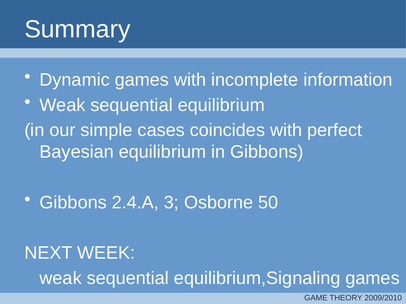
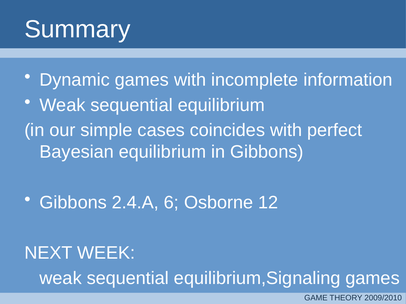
3: 3 -> 6
50: 50 -> 12
